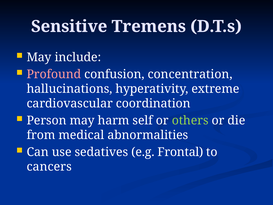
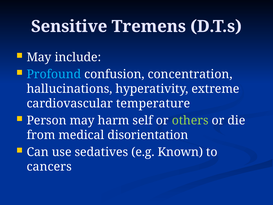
Profound colour: pink -> light blue
coordination: coordination -> temperature
abnormalities: abnormalities -> disorientation
Frontal: Frontal -> Known
